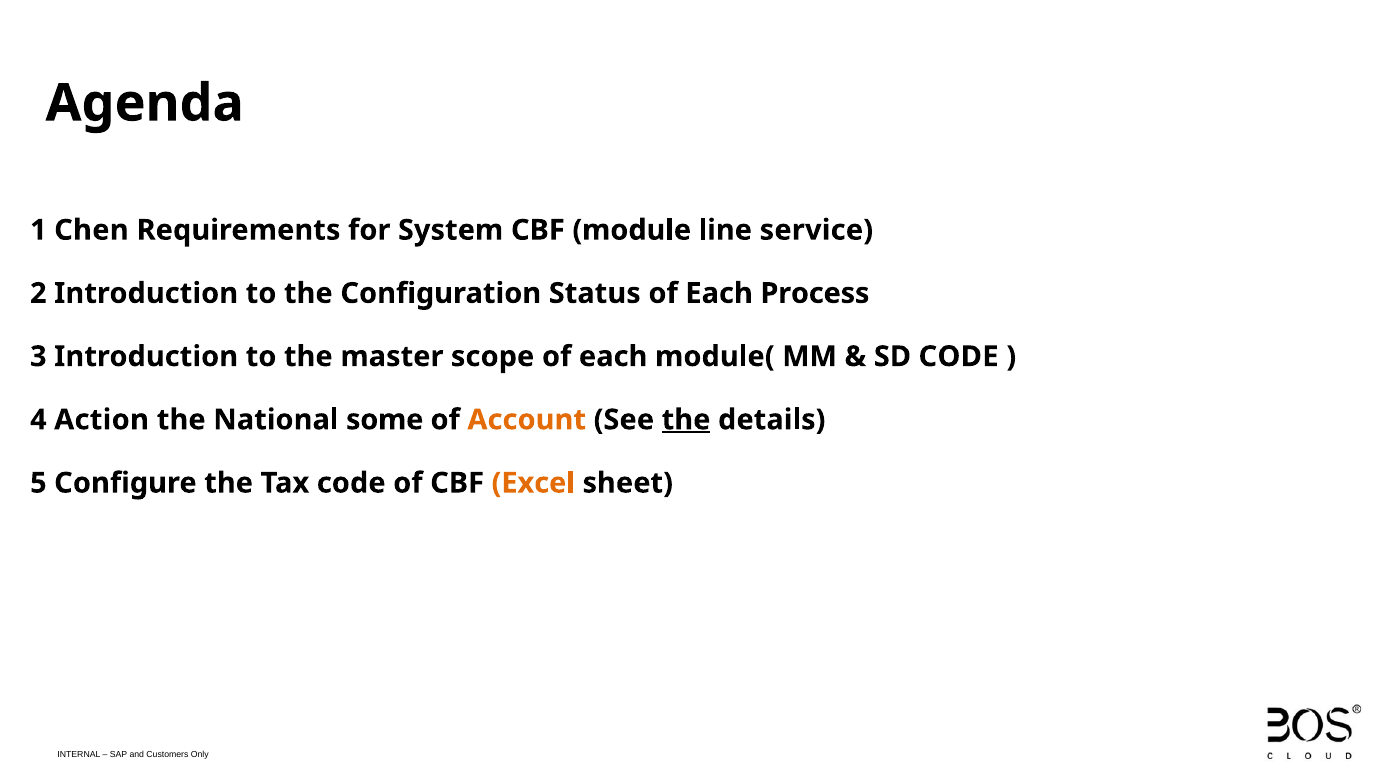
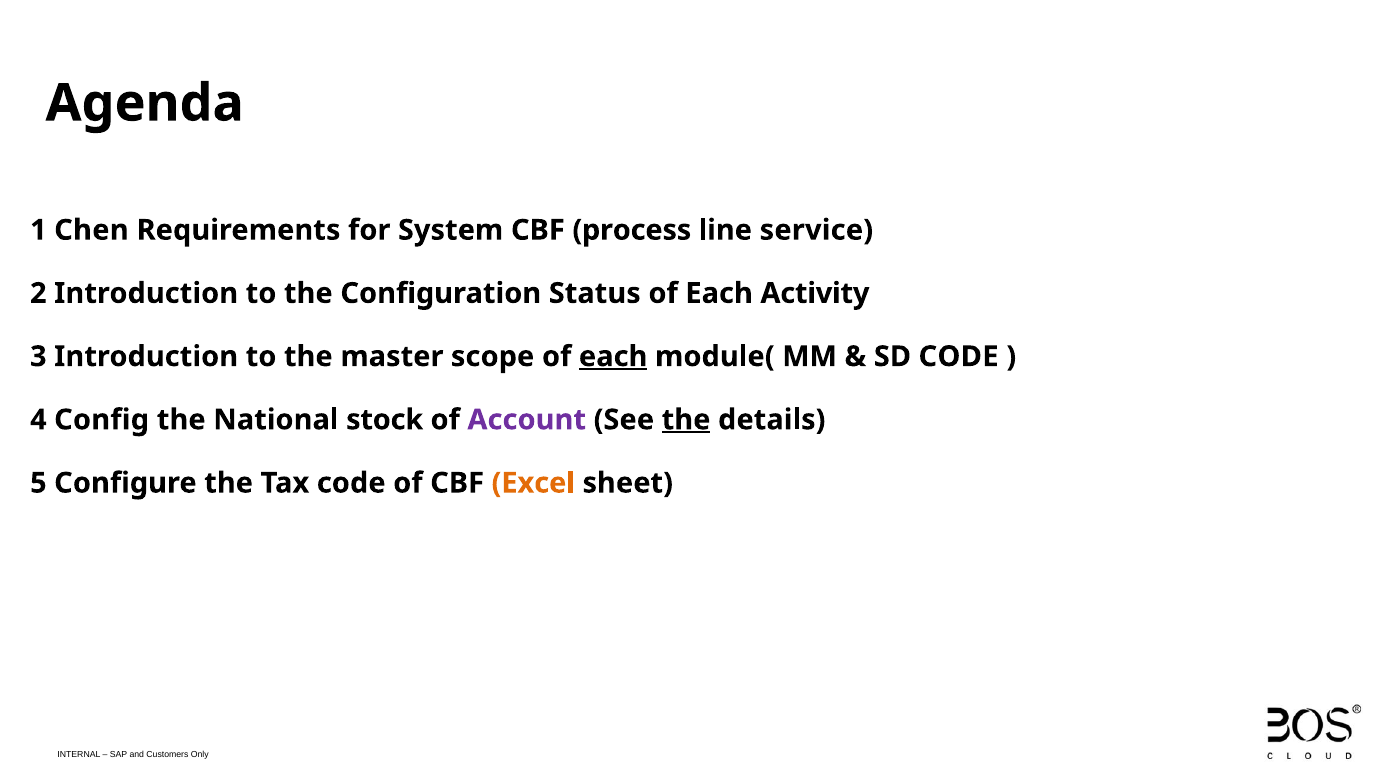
module: module -> process
Process: Process -> Activity
each at (613, 356) underline: none -> present
Action: Action -> Config
some: some -> stock
Account colour: orange -> purple
